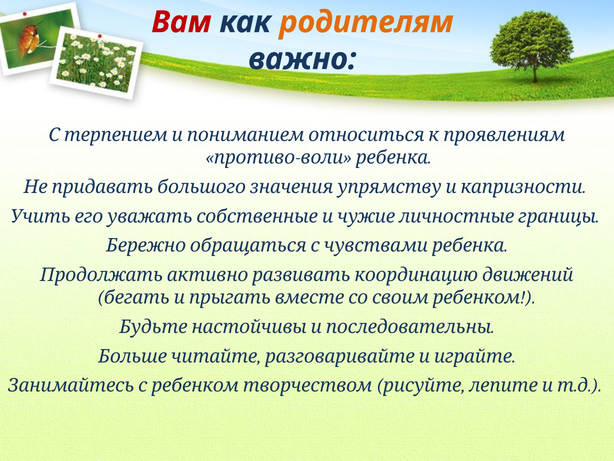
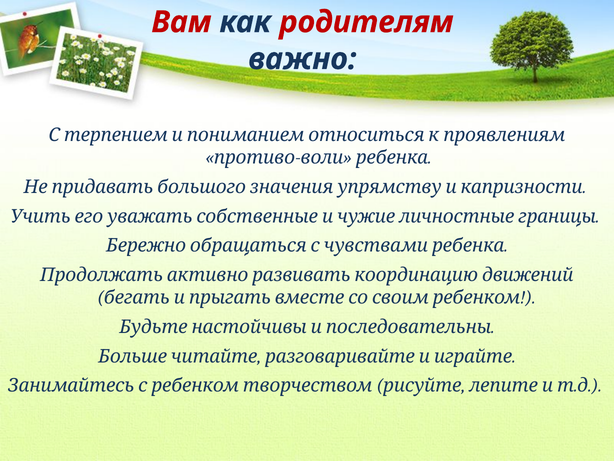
родителям colour: orange -> red
